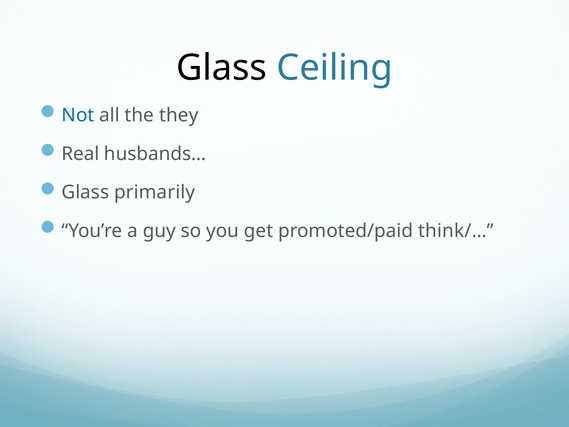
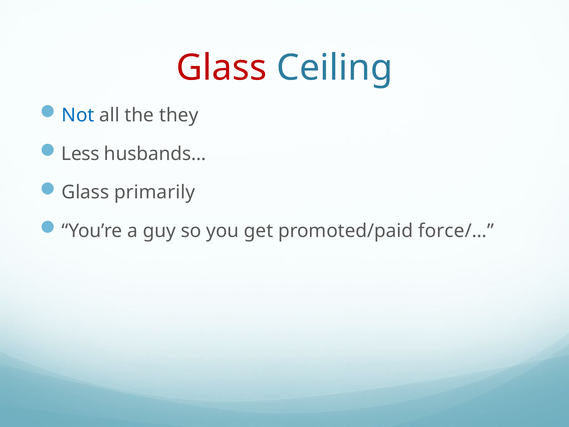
Glass at (222, 68) colour: black -> red
Real: Real -> Less
think/…: think/… -> force/…
